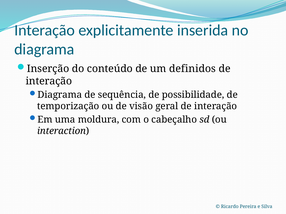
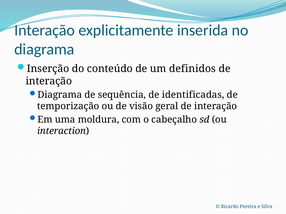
possibilidade: possibilidade -> identificadas
